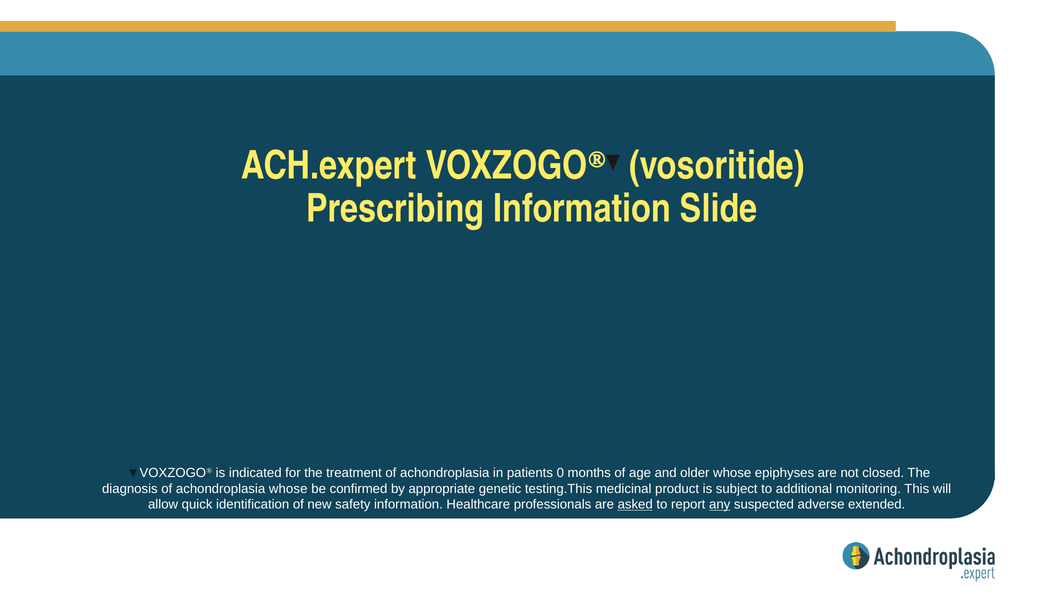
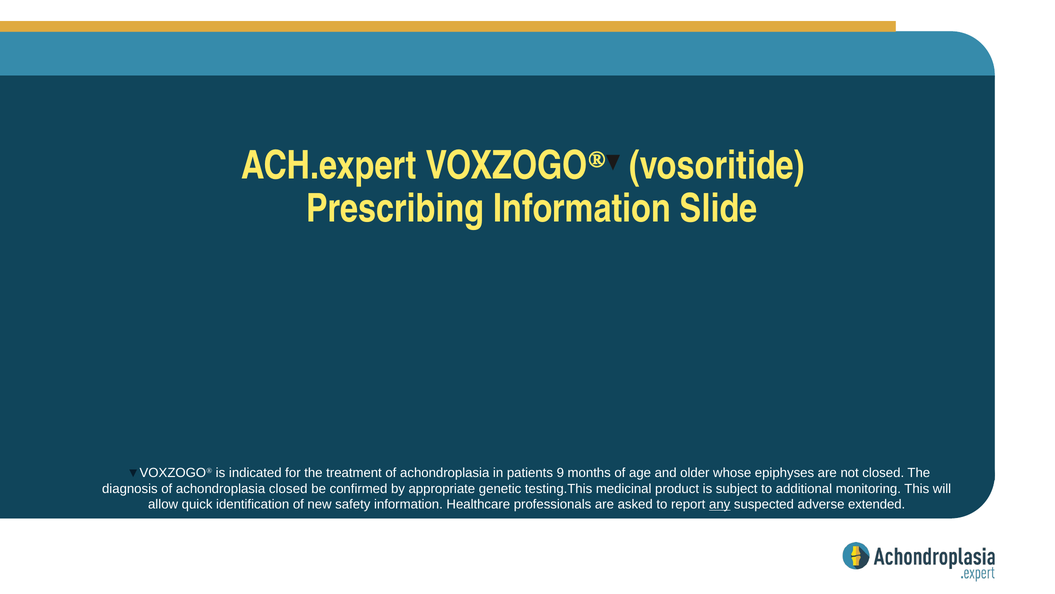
0: 0 -> 9
achondroplasia whose: whose -> closed
asked underline: present -> none
